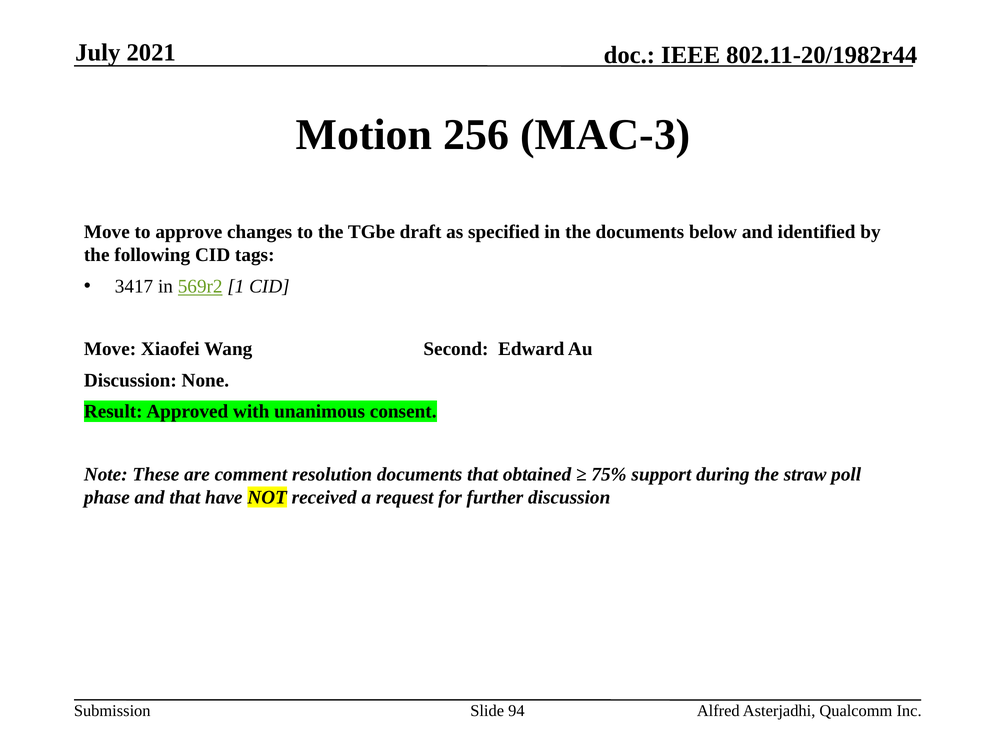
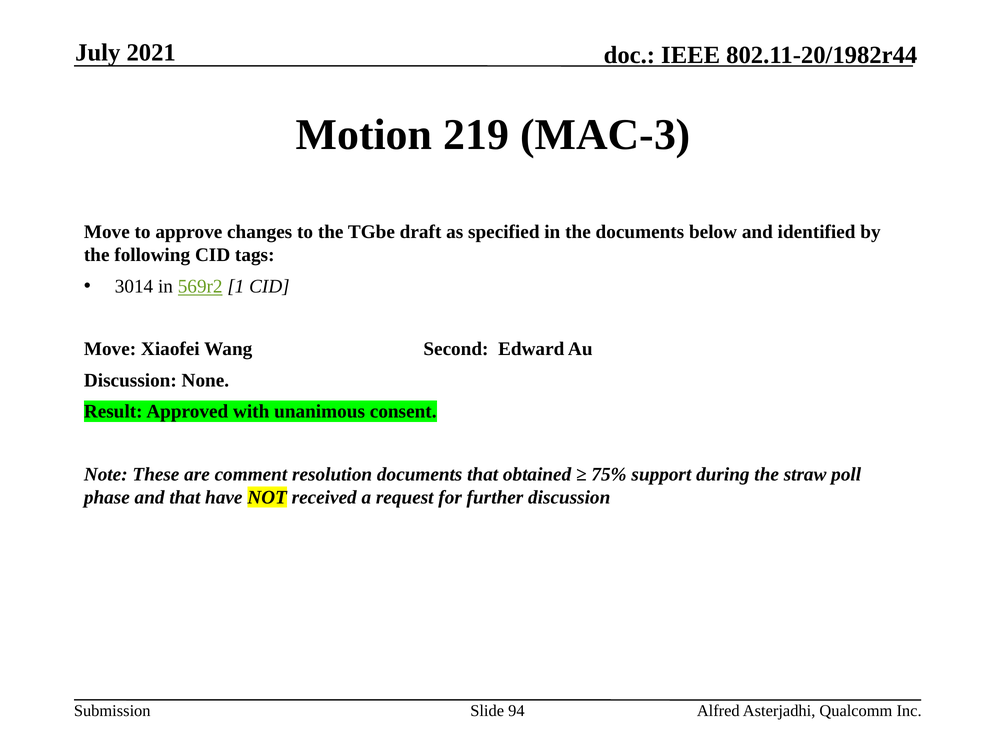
256: 256 -> 219
3417: 3417 -> 3014
